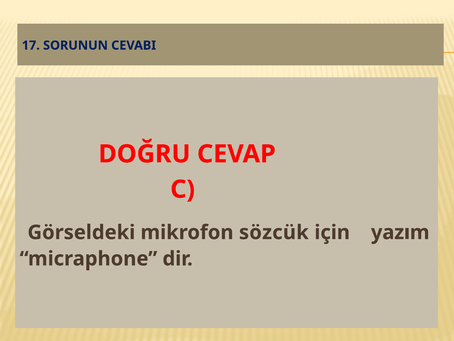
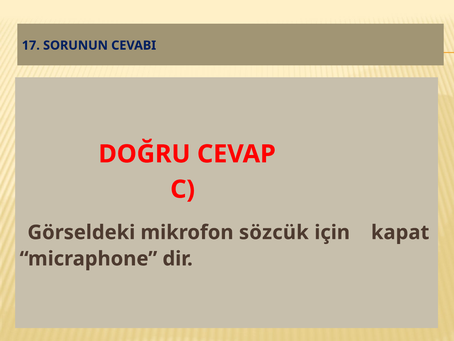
yazım: yazım -> kapat
